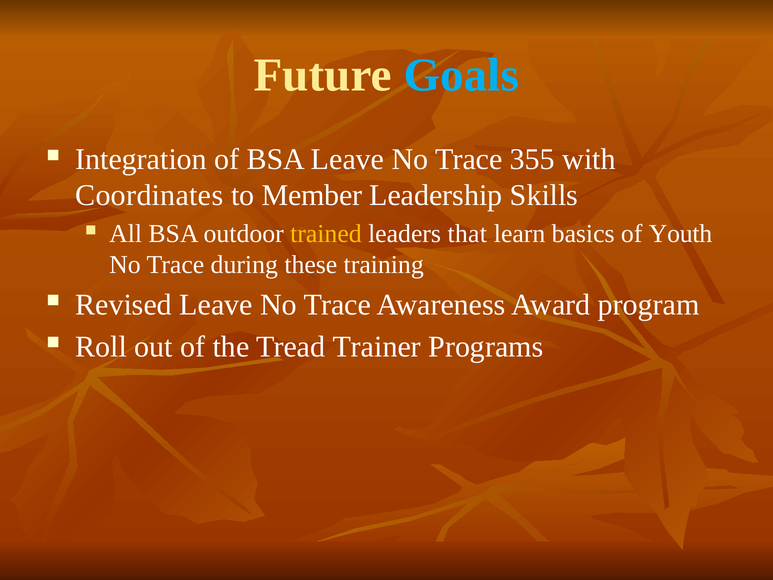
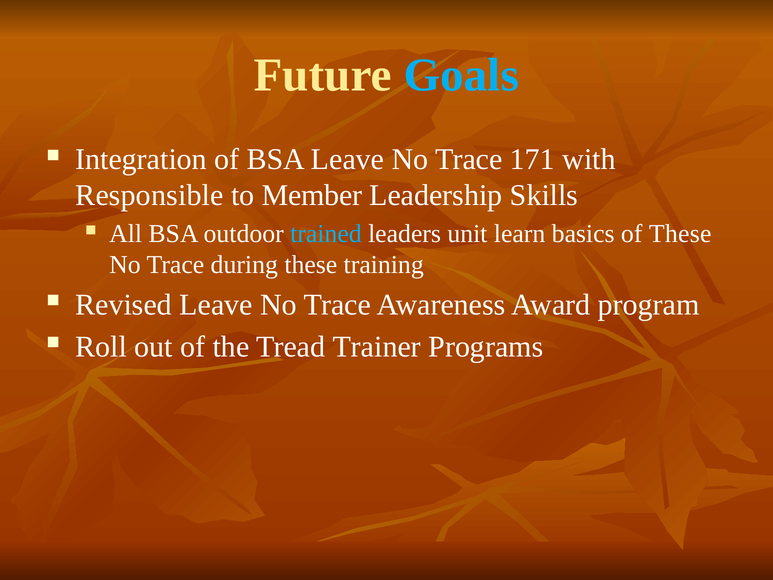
355: 355 -> 171
Coordinates: Coordinates -> Responsible
trained colour: yellow -> light blue
that: that -> unit
of Youth: Youth -> These
